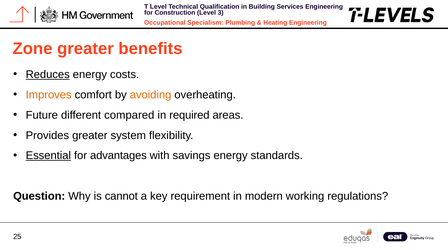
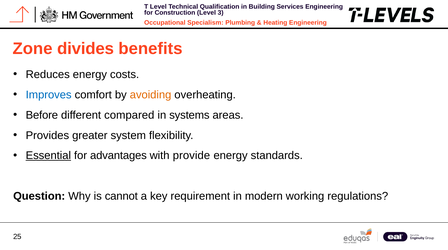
Zone greater: greater -> divides
Reduces underline: present -> none
Improves colour: orange -> blue
Future: Future -> Before
required: required -> systems
savings: savings -> provide
